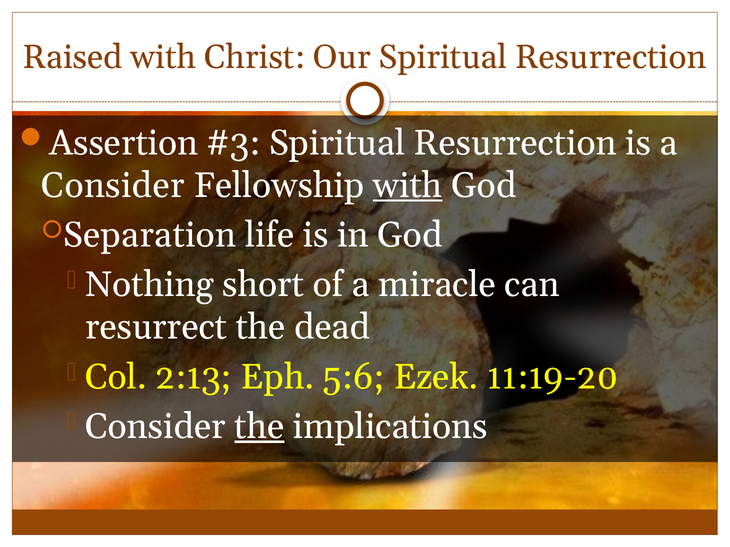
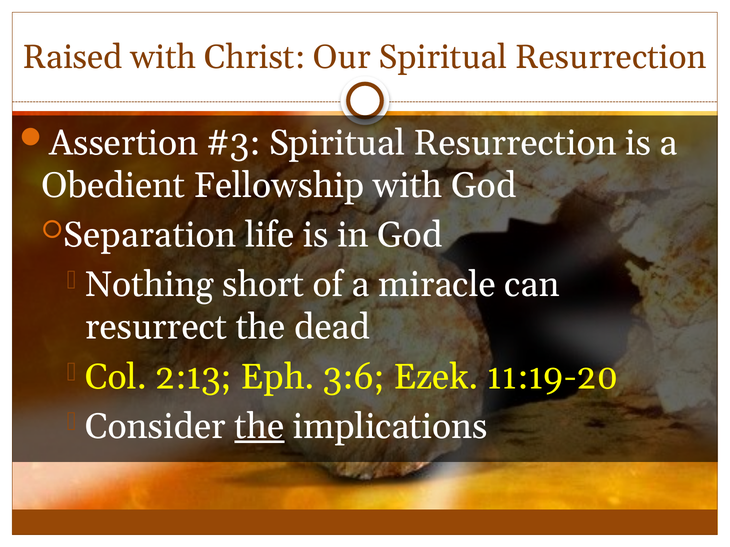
Consider at (113, 186): Consider -> Obedient
with at (408, 186) underline: present -> none
5:6: 5:6 -> 3:6
